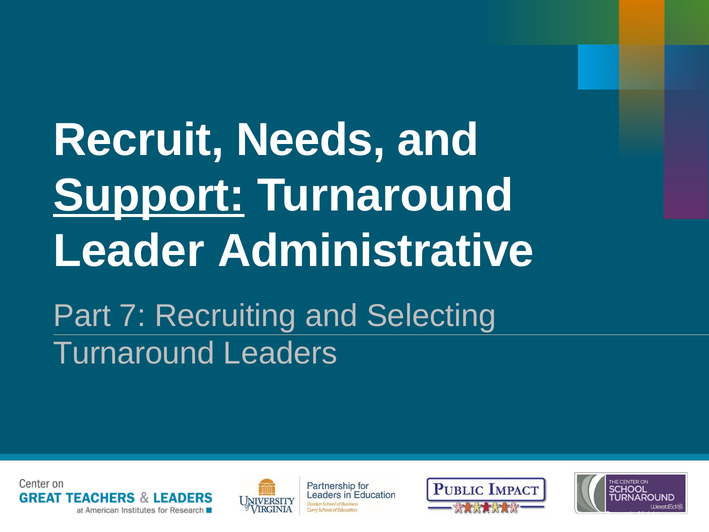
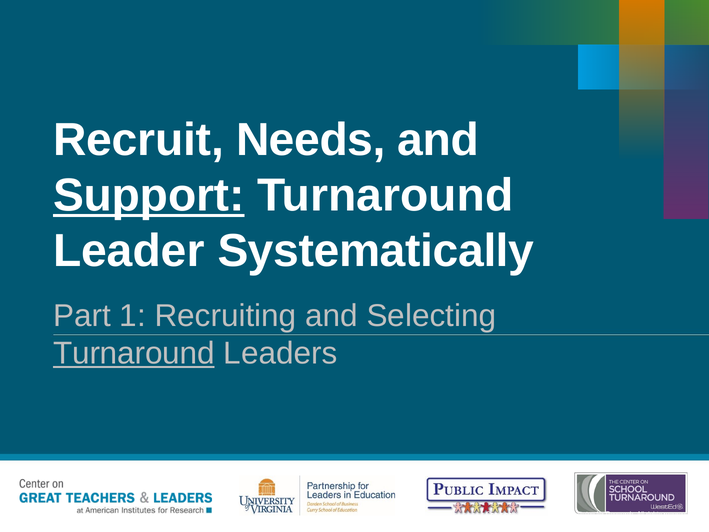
Administrative: Administrative -> Systematically
7: 7 -> 1
Turnaround at (134, 353) underline: none -> present
